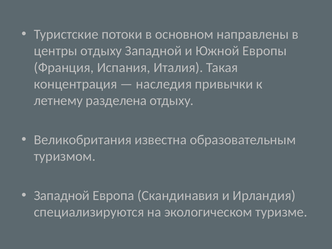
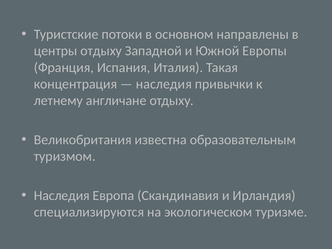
разделена: разделена -> англичане
Западной at (62, 195): Западной -> Наследия
